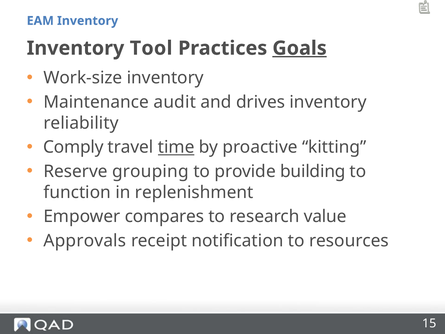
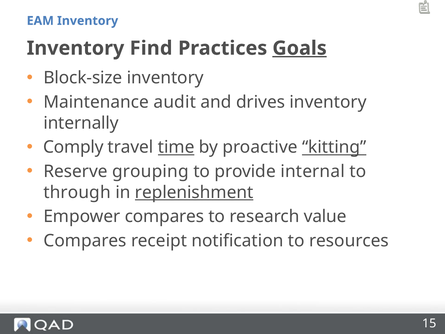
Tool: Tool -> Find
Work-size: Work-size -> Block-size
reliability: reliability -> internally
kitting underline: none -> present
building: building -> internal
function: function -> through
replenishment underline: none -> present
Approvals at (85, 241): Approvals -> Compares
